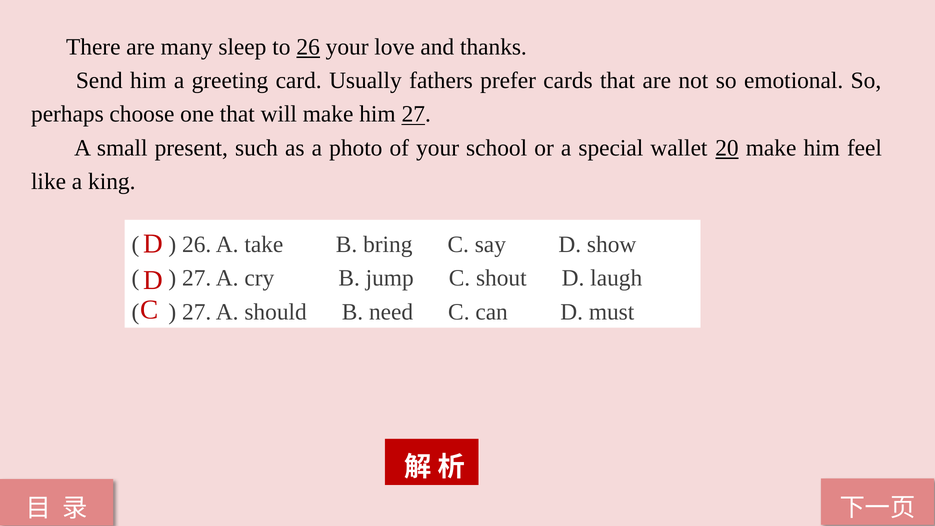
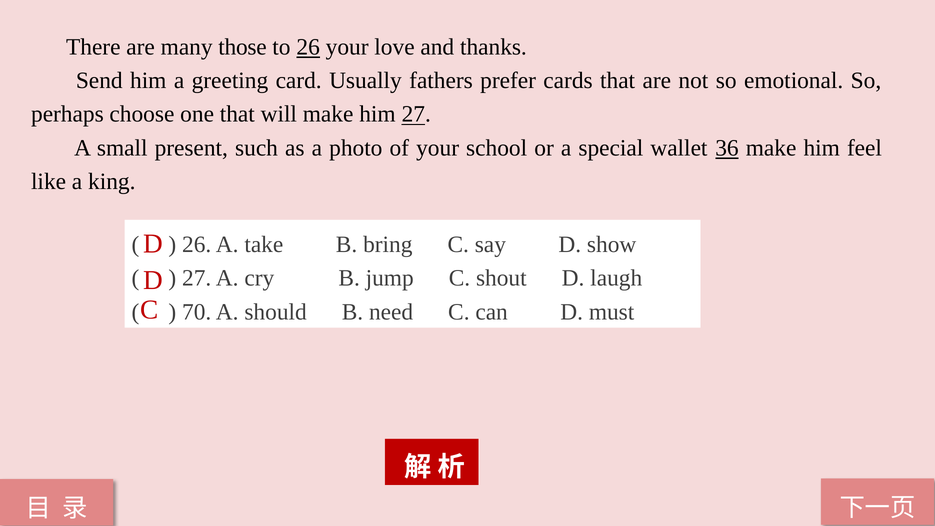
sleep: sleep -> those
20: 20 -> 36
27 at (197, 312): 27 -> 70
